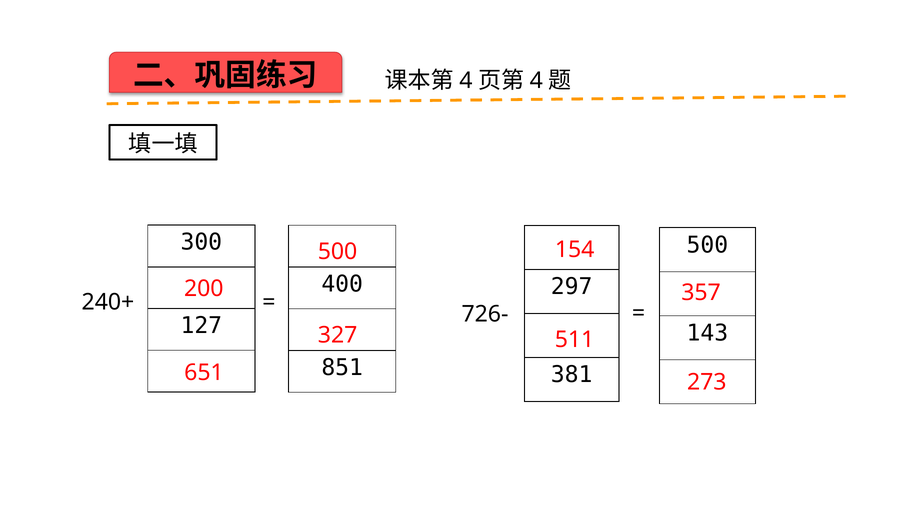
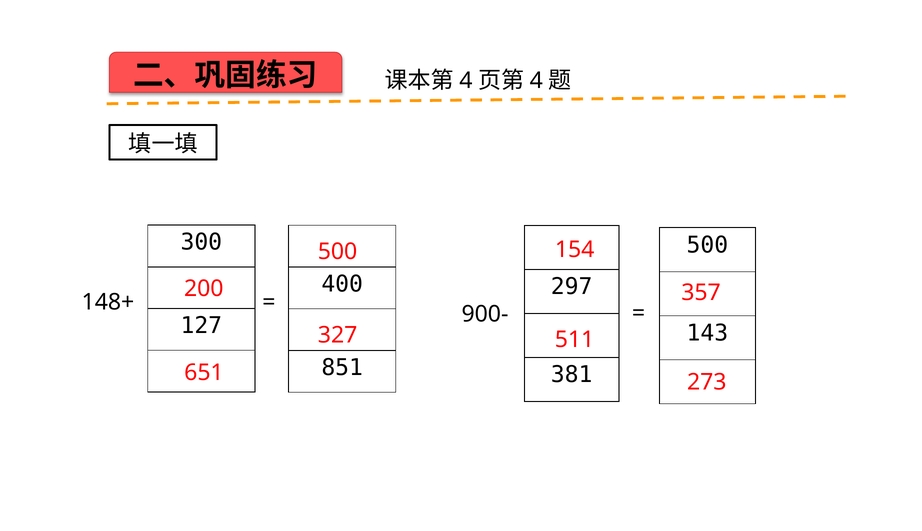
240+: 240+ -> 148+
726-: 726- -> 900-
